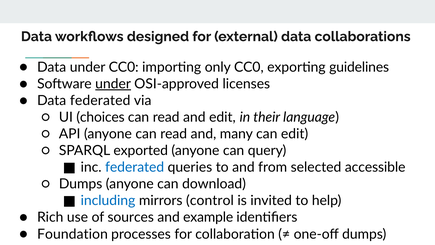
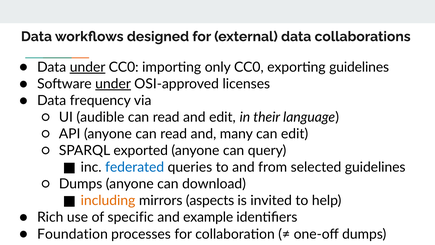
under at (88, 67) underline: none -> present
Data federated: federated -> frequency
choices: choices -> audible
selected accessible: accessible -> guidelines
including colour: blue -> orange
control: control -> aspects
sources: sources -> specific
